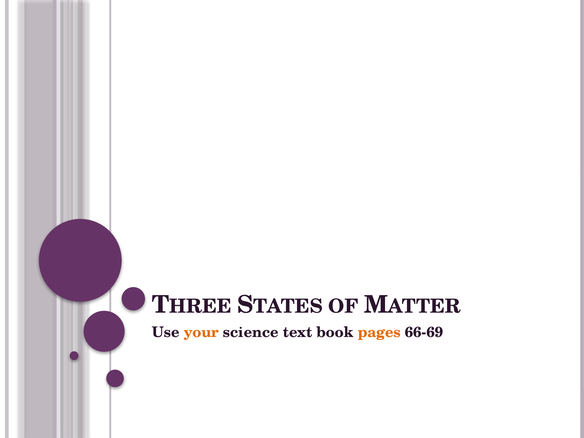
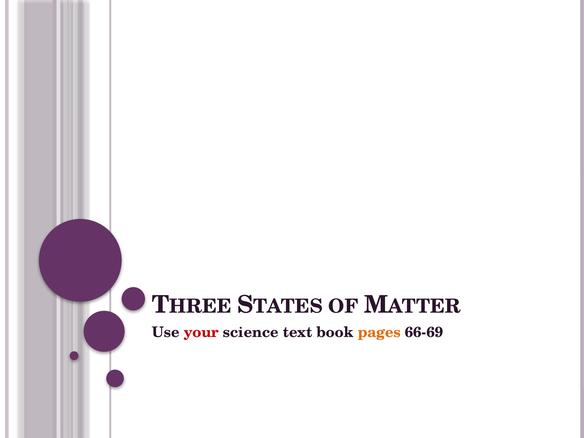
your colour: orange -> red
